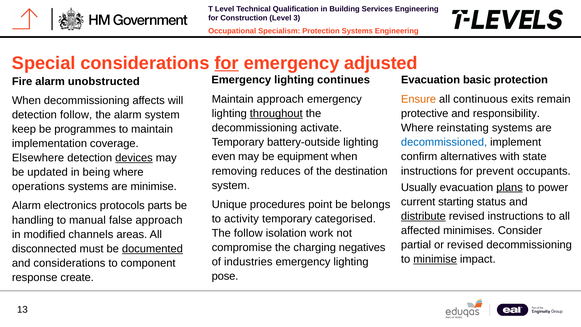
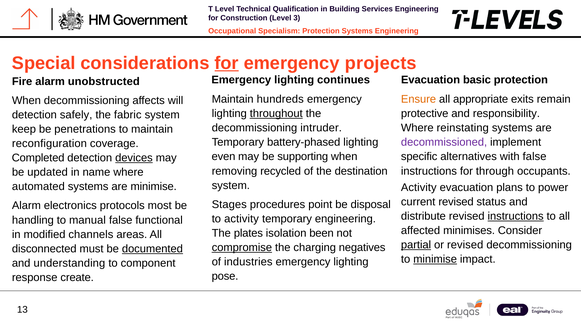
adjusted: adjusted -> projects
Maintain approach: approach -> hundreds
continuous: continuous -> appropriate
detection follow: follow -> safely
the alarm: alarm -> fabric
activate: activate -> intruder
programmes: programmes -> penetrations
battery-outside: battery-outside -> battery-phased
decommissioned colour: blue -> purple
implementation: implementation -> reconfiguration
equipment: equipment -> supporting
confirm: confirm -> specific
with state: state -> false
Elsewhere: Elsewhere -> Completed
reduces: reduces -> recycled
prevent: prevent -> through
being: being -> name
operations: operations -> automated
Usually at (419, 187): Usually -> Activity
plans underline: present -> none
current starting: starting -> revised
Unique: Unique -> Stages
belongs: belongs -> disposal
parts: parts -> most
distribute underline: present -> none
instructions at (516, 216) underline: none -> present
temporary categorised: categorised -> engineering
false approach: approach -> functional
The follow: follow -> plates
work: work -> been
partial underline: none -> present
compromise underline: none -> present
and considerations: considerations -> understanding
